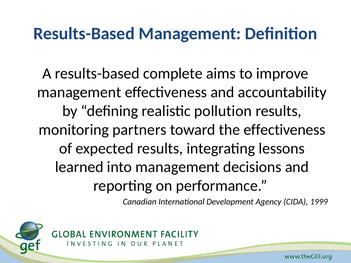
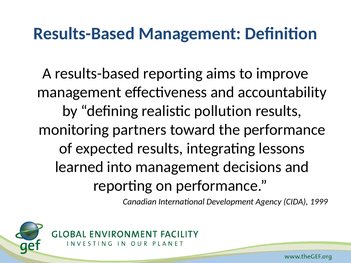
results-based complete: complete -> reporting
the effectiveness: effectiveness -> performance
